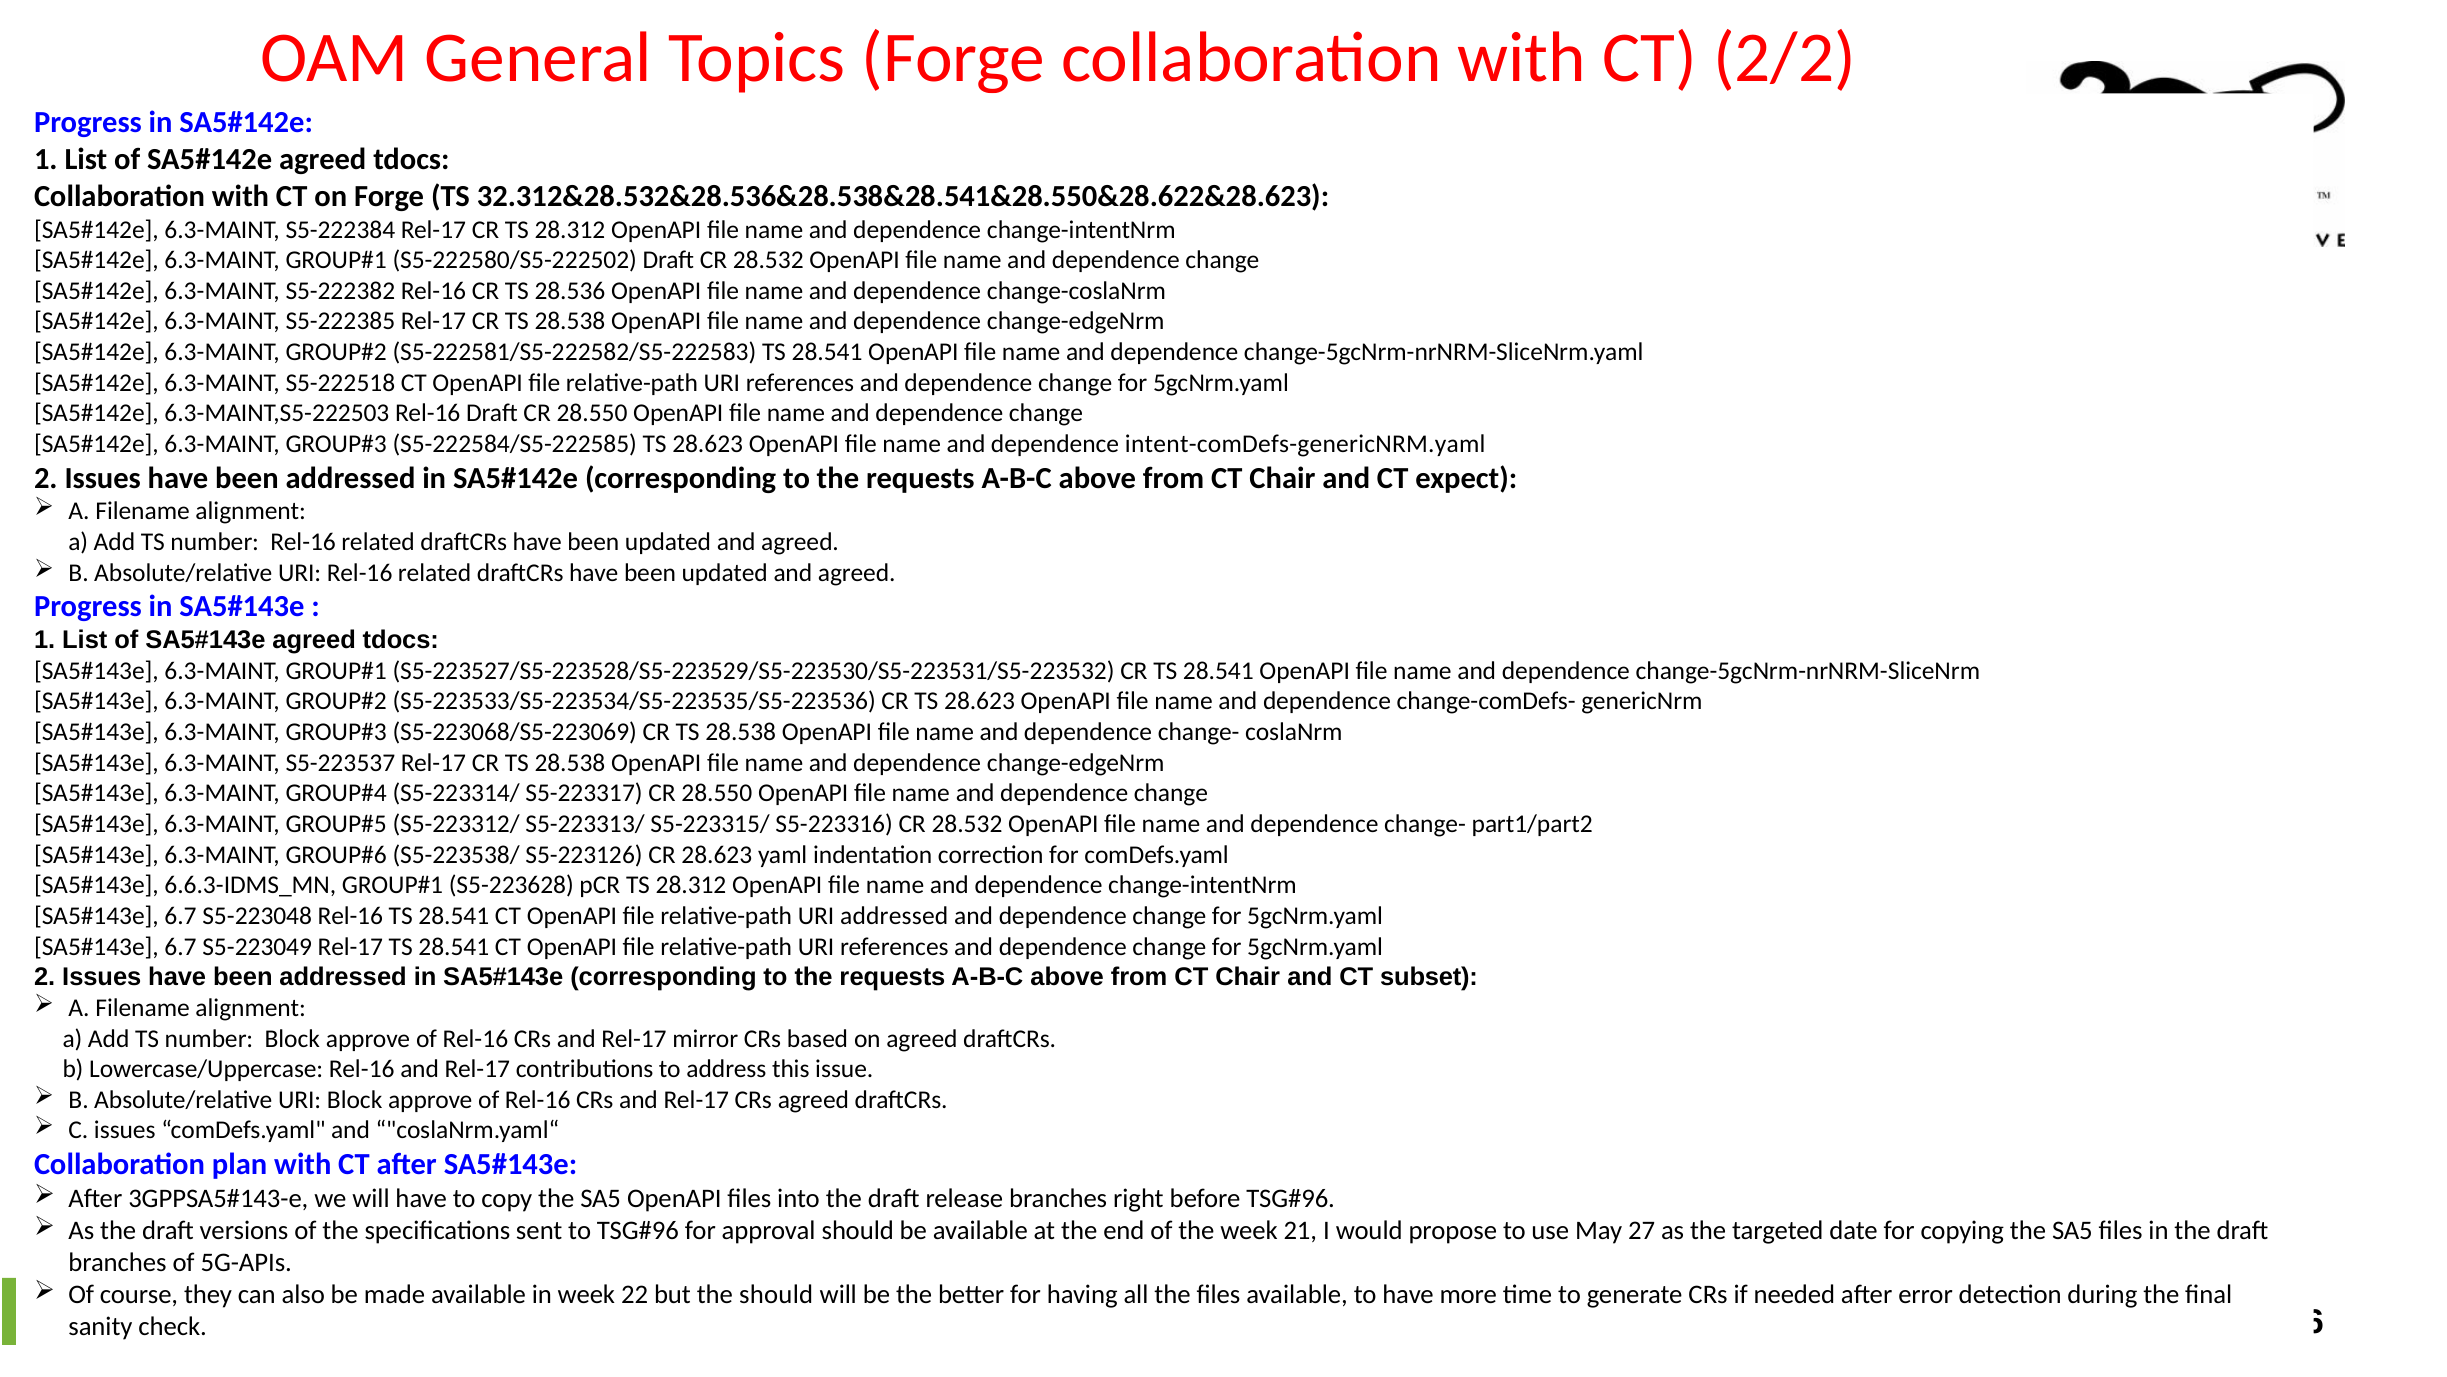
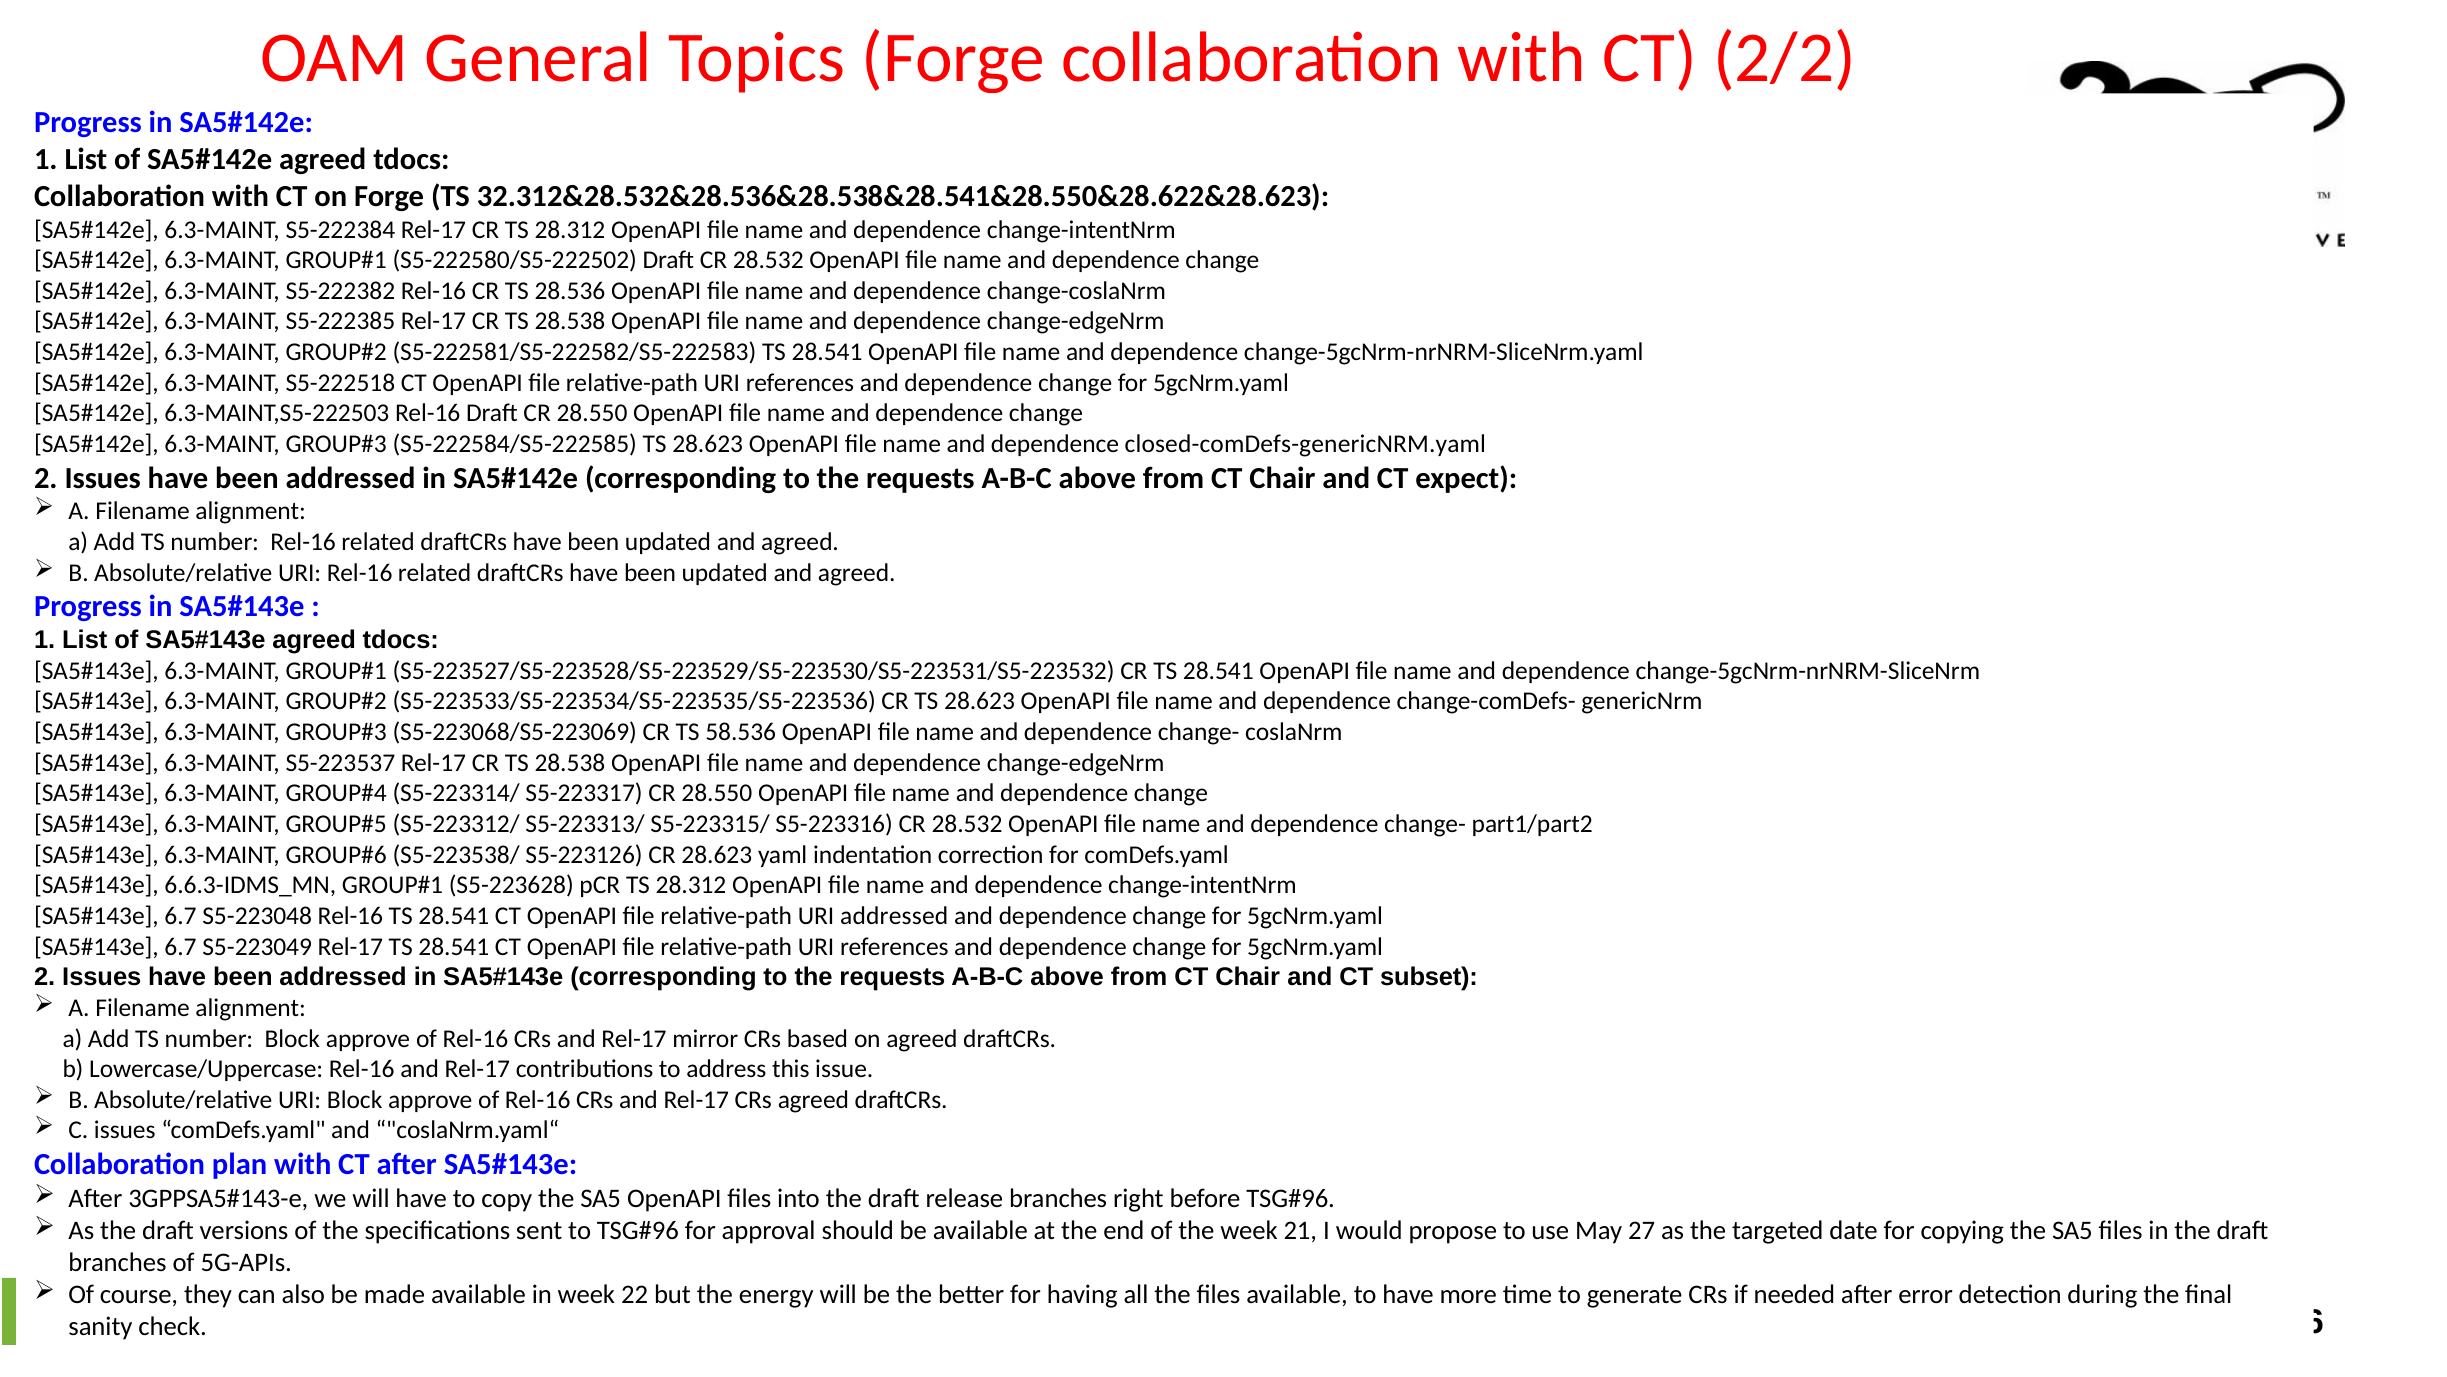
intent-comDefs-genericNRM.yaml: intent-comDefs-genericNRM.yaml -> closed-comDefs-genericNRM.yaml
S5-223068/S5-223069 CR TS 28.538: 28.538 -> 58.536
the should: should -> energy
